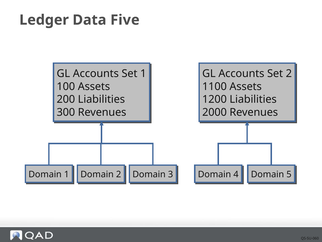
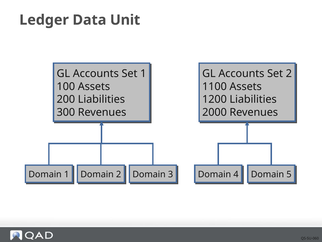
Five: Five -> Unit
